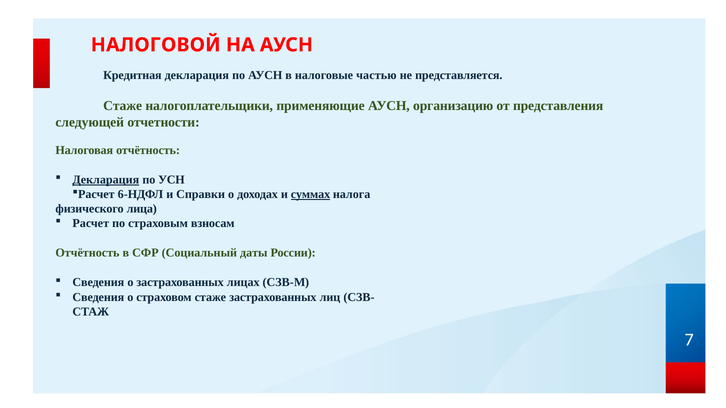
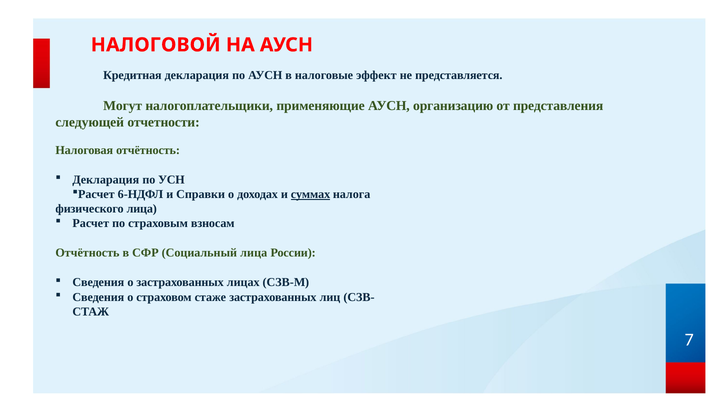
частью: частью -> эффект
Стаже at (123, 106): Стаже -> Могут
Декларация at (106, 180) underline: present -> none
Социальный даты: даты -> лица
